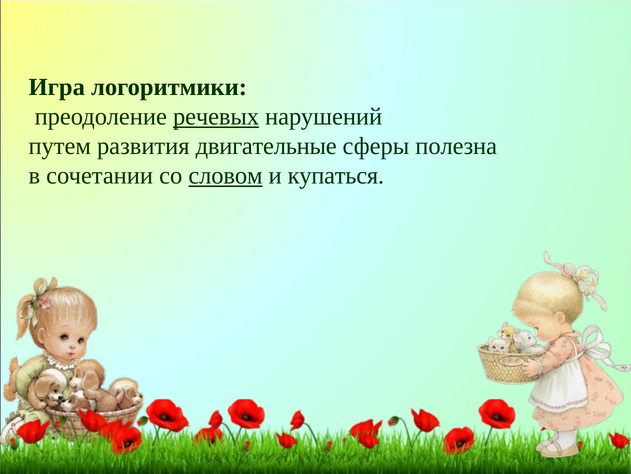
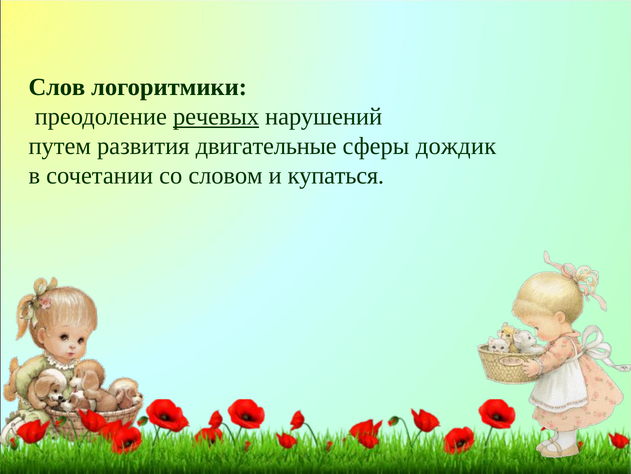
Игра: Игра -> Слов
полезна: полезна -> дождик
словом underline: present -> none
